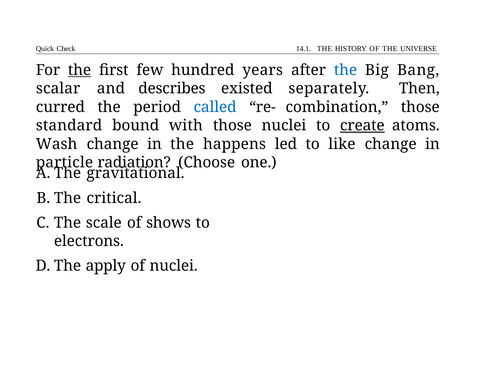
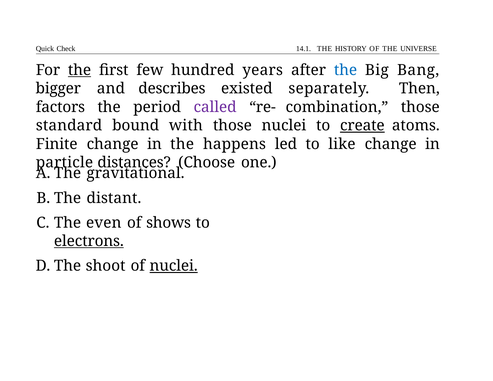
scalar: scalar -> bigger
curred: curred -> factors
called colour: blue -> purple
Wash: Wash -> Finite
radiation: radiation -> distances
critical: critical -> distant
scale: scale -> even
electrons underline: none -> present
apply: apply -> shoot
nuclei at (174, 266) underline: none -> present
